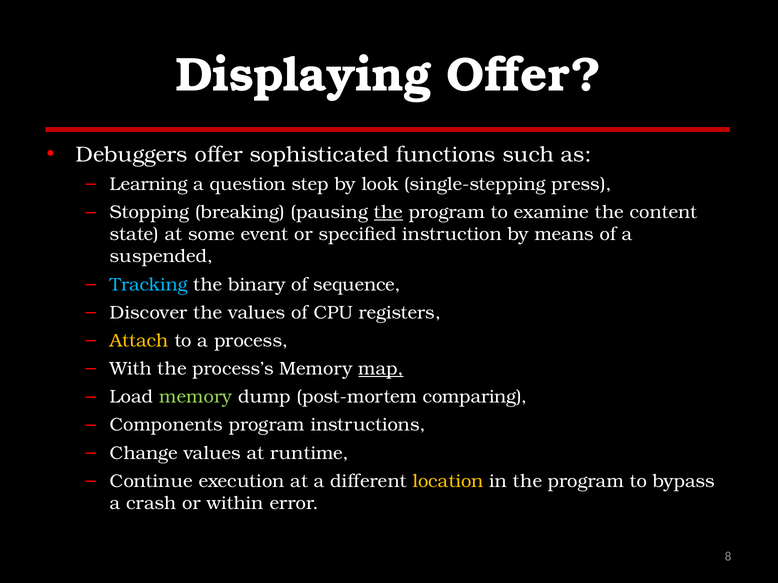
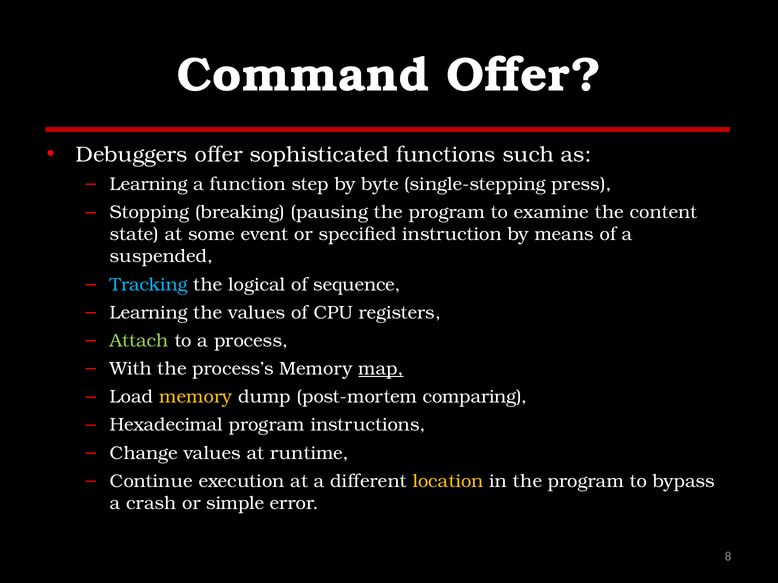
Displaying: Displaying -> Command
question: question -> function
look: look -> byte
the at (388, 212) underline: present -> none
binary: binary -> logical
Discover at (149, 313): Discover -> Learning
Attach colour: yellow -> light green
memory at (196, 397) colour: light green -> yellow
Components: Components -> Hexadecimal
within: within -> simple
